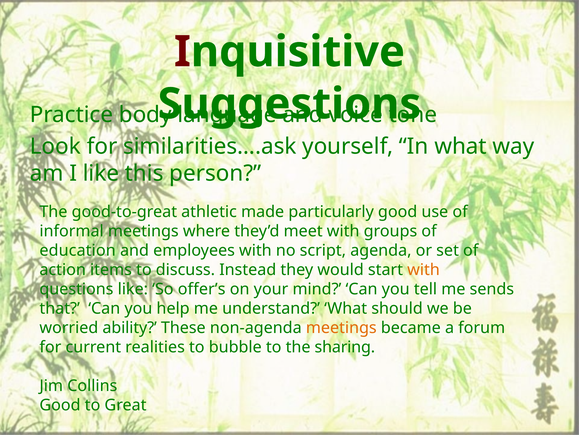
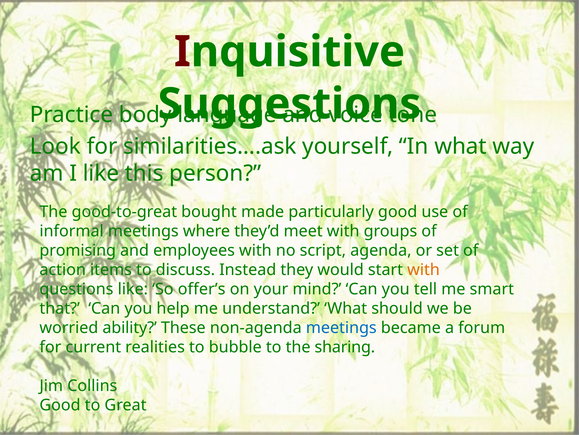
athletic: athletic -> bought
education: education -> promising
sends: sends -> smart
meetings at (341, 327) colour: orange -> blue
